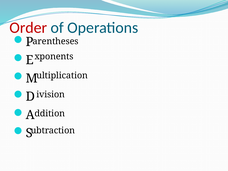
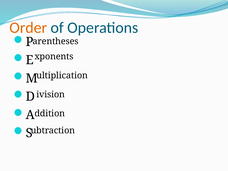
Order colour: red -> orange
